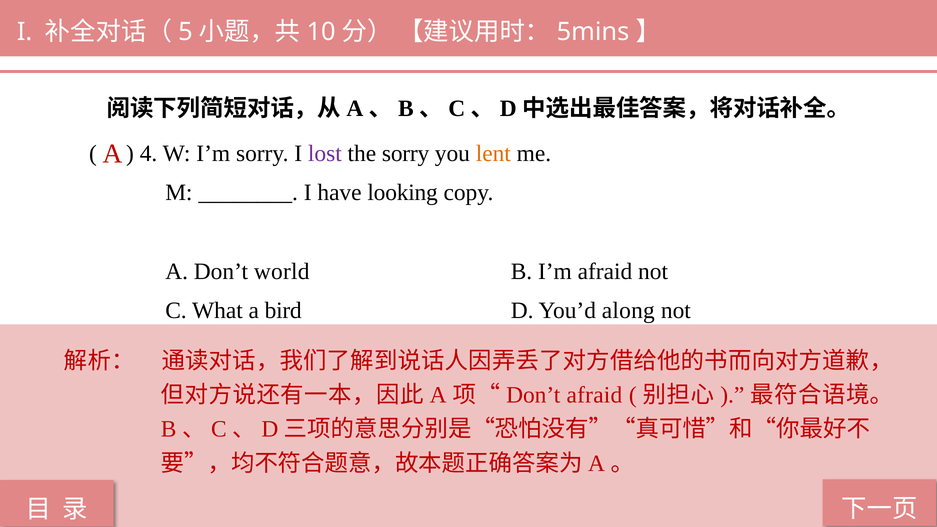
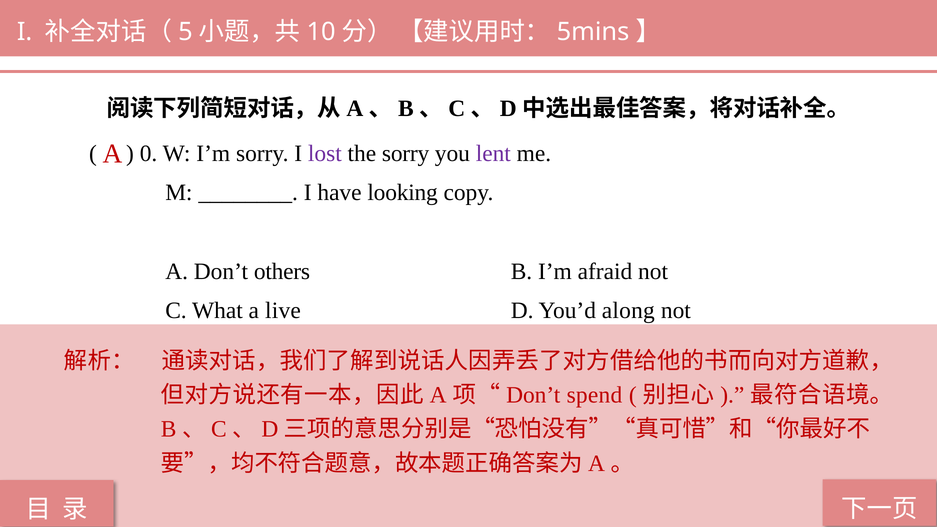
4: 4 -> 0
lent colour: orange -> purple
world: world -> others
bird: bird -> live
Don’t afraid: afraid -> spend
